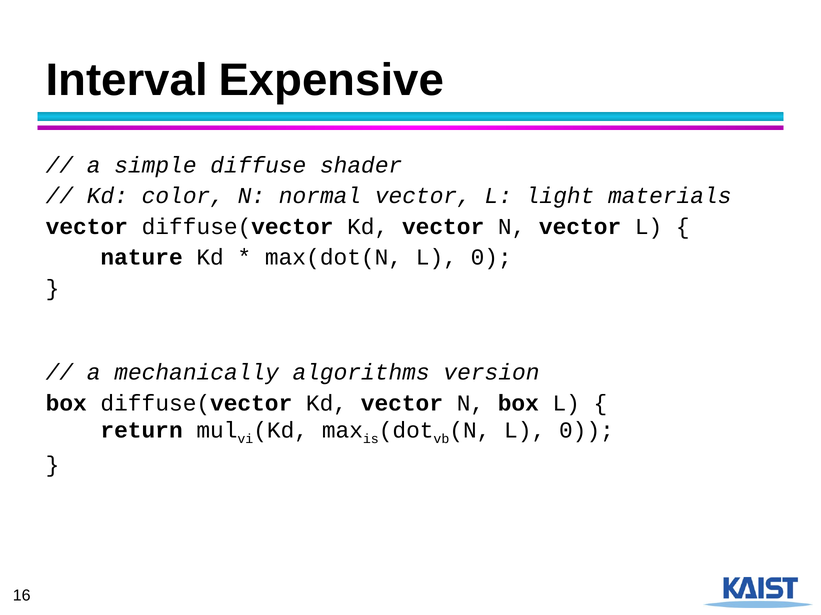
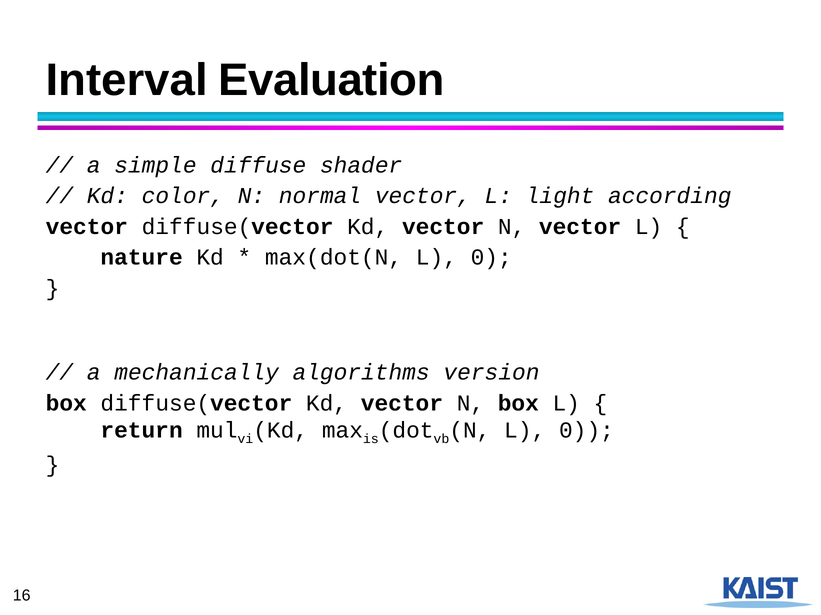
Expensive: Expensive -> Evaluation
materials: materials -> according
